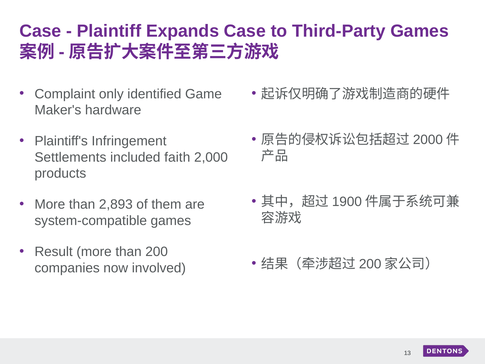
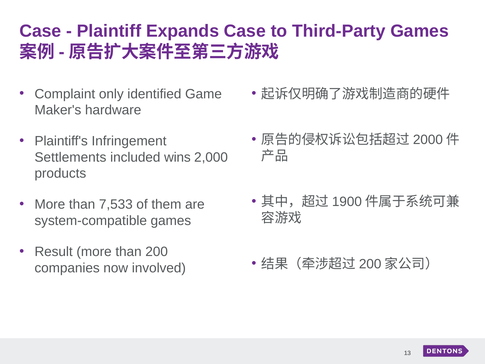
faith: faith -> wins
2,893: 2,893 -> 7,533
